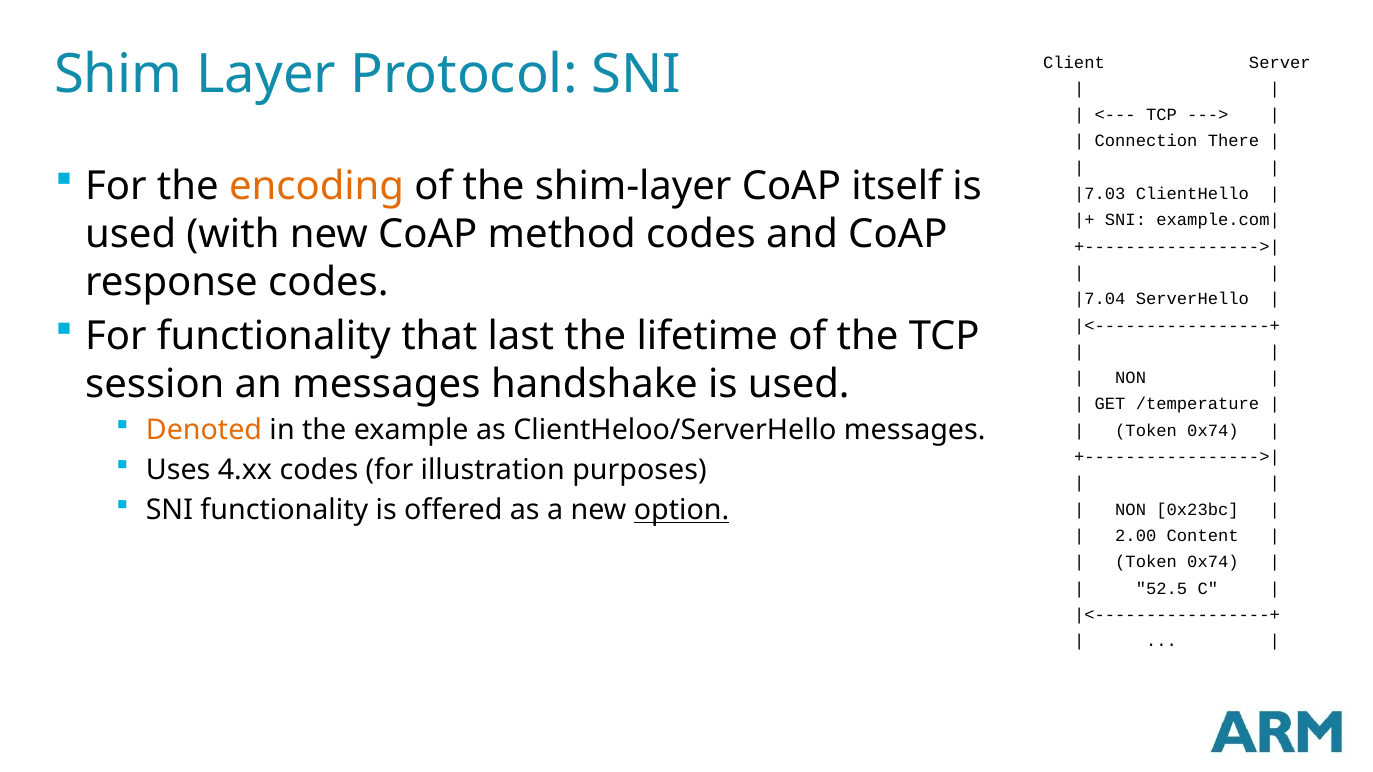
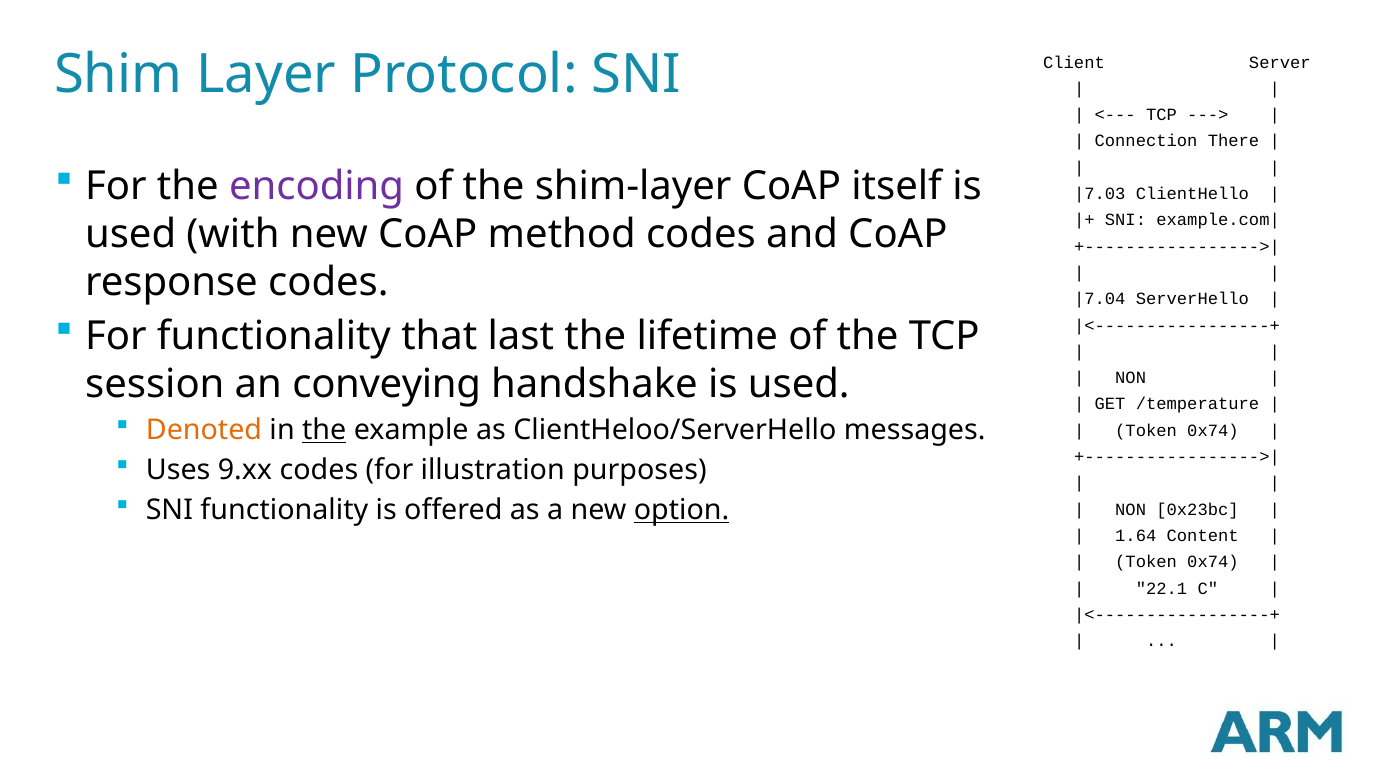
encoding colour: orange -> purple
an messages: messages -> conveying
the at (324, 430) underline: none -> present
4.xx: 4.xx -> 9.xx
2.00: 2.00 -> 1.64
52.5: 52.5 -> 22.1
